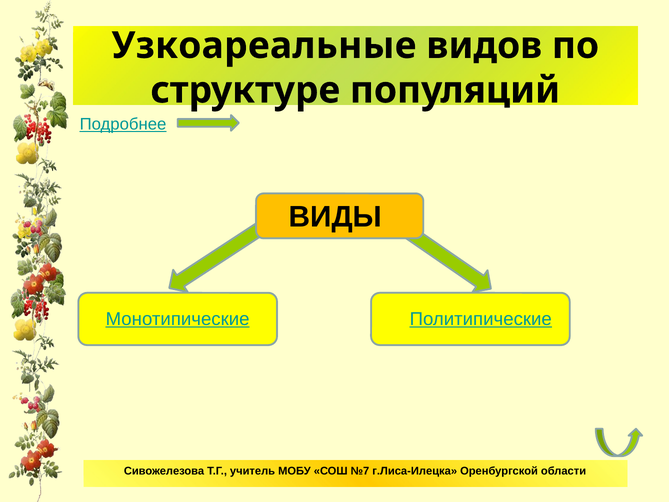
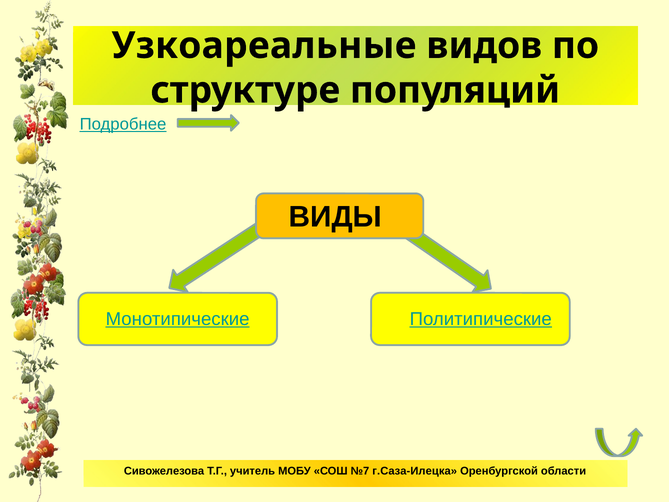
г.Лиса-Илецка: г.Лиса-Илецка -> г.Саза-Илецка
